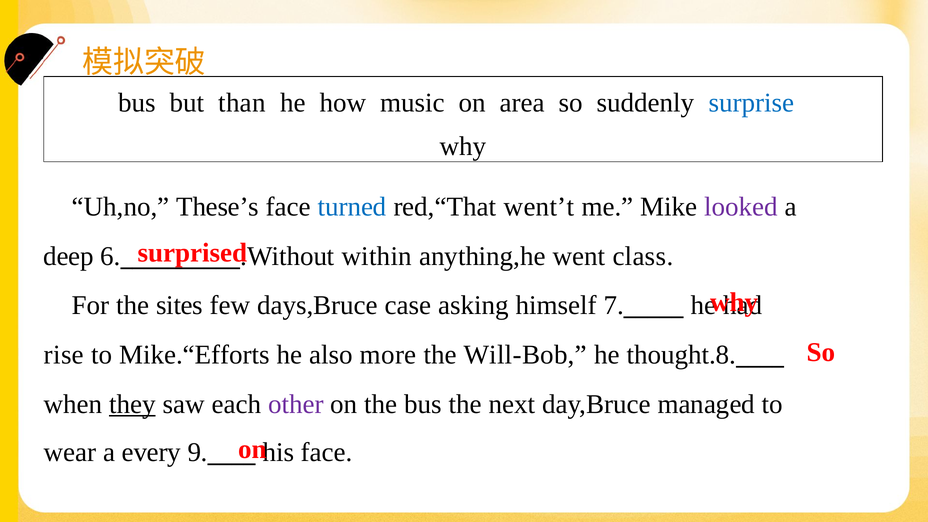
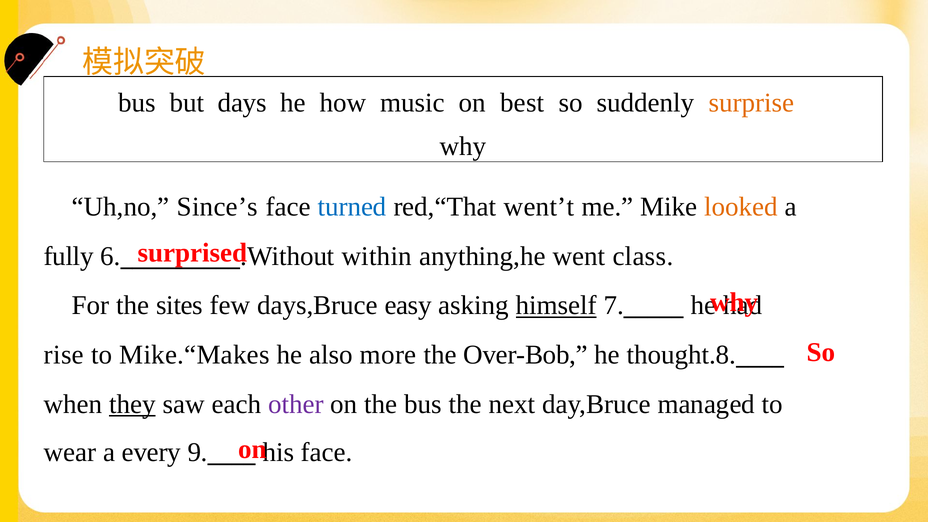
than: than -> days
area: area -> best
surprise colour: blue -> orange
These’s: These’s -> Since’s
looked colour: purple -> orange
deep: deep -> fully
case: case -> easy
himself underline: none -> present
Mike.“Efforts: Mike.“Efforts -> Mike.“Makes
Will-Bob: Will-Bob -> Over-Bob
